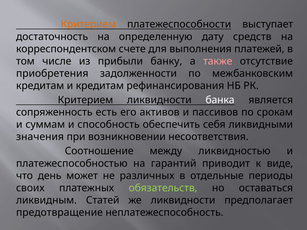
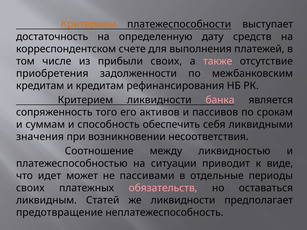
прибыли банку: банку -> своих
банка colour: white -> pink
есть: есть -> того
гарантий: гарантий -> ситуации
день: день -> идет
различных: различных -> пассивами
обязательств colour: light green -> pink
